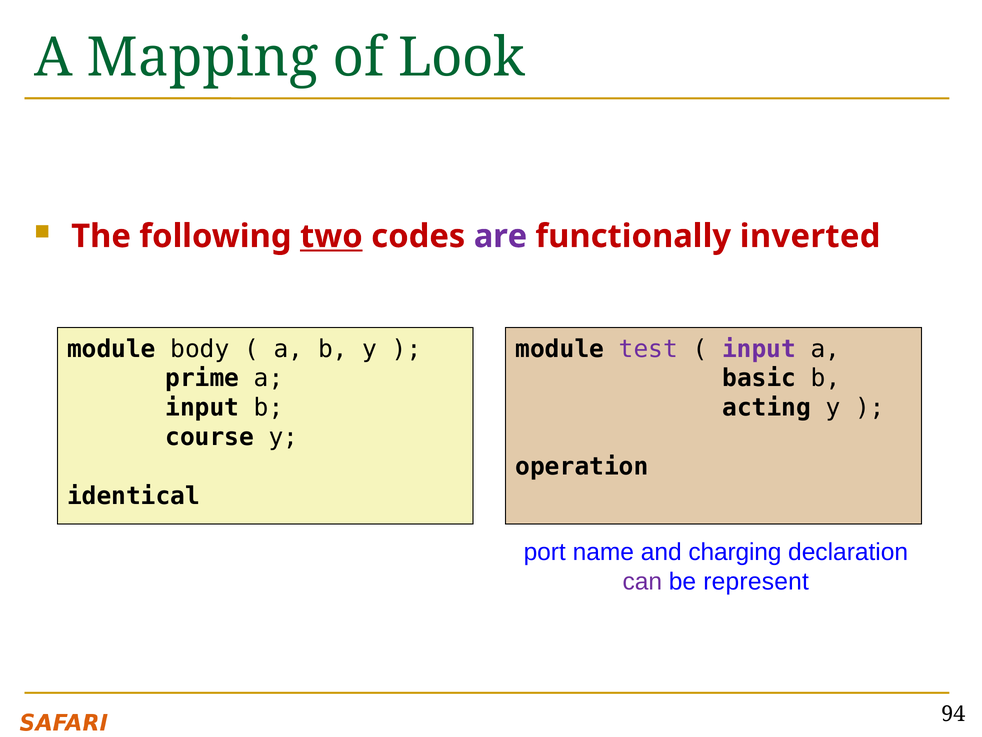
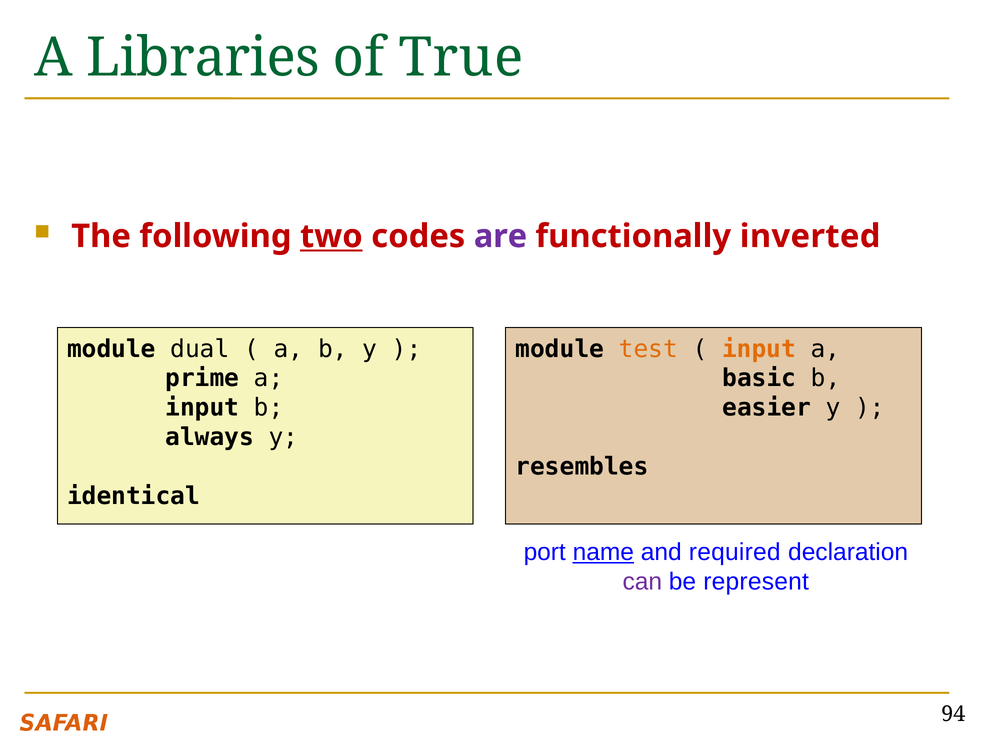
Mapping: Mapping -> Libraries
Look: Look -> True
body: body -> dual
test colour: purple -> orange
input at (759, 349) colour: purple -> orange
acting: acting -> easier
course: course -> always
operation: operation -> resembles
name underline: none -> present
charging: charging -> required
